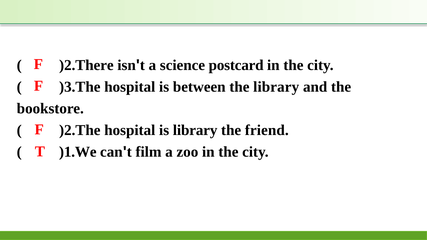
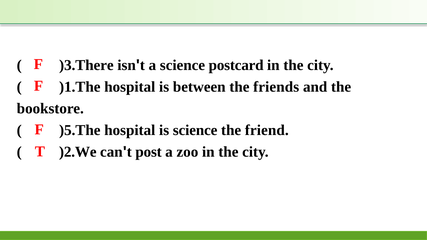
)2.There: )2.There -> )3.There
)3.The: )3.The -> )1.The
the library: library -> friends
)2.The: )2.The -> )5.The
is library: library -> science
)1.We: )1.We -> )2.We
film: film -> post
